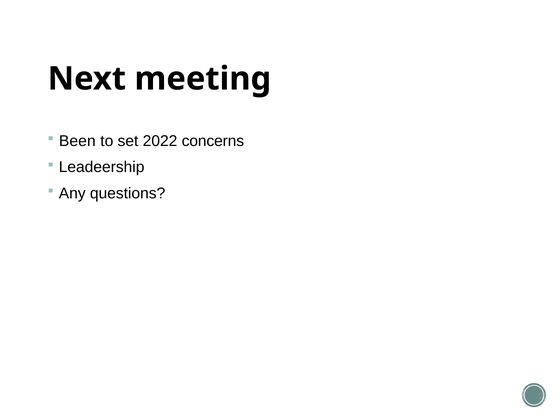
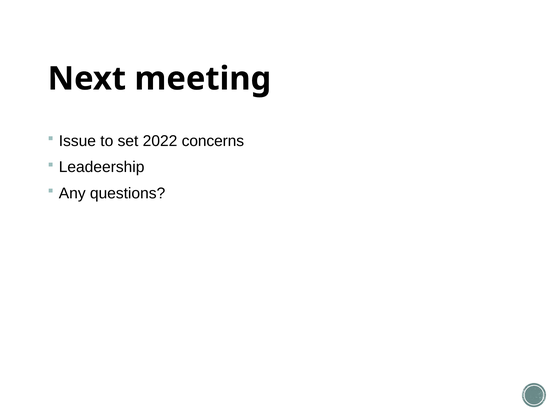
Been: Been -> Issue
